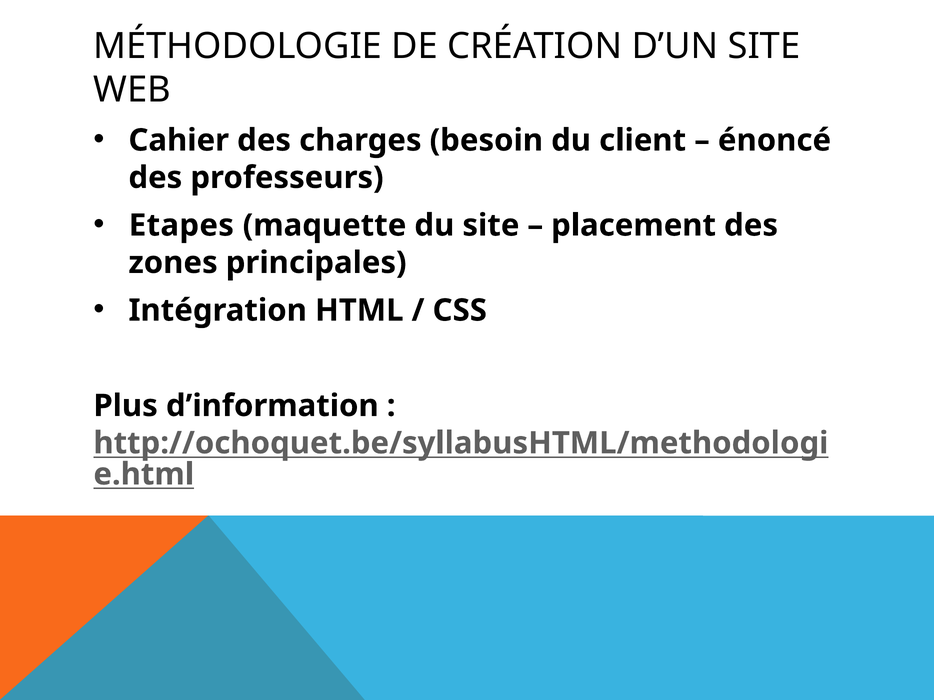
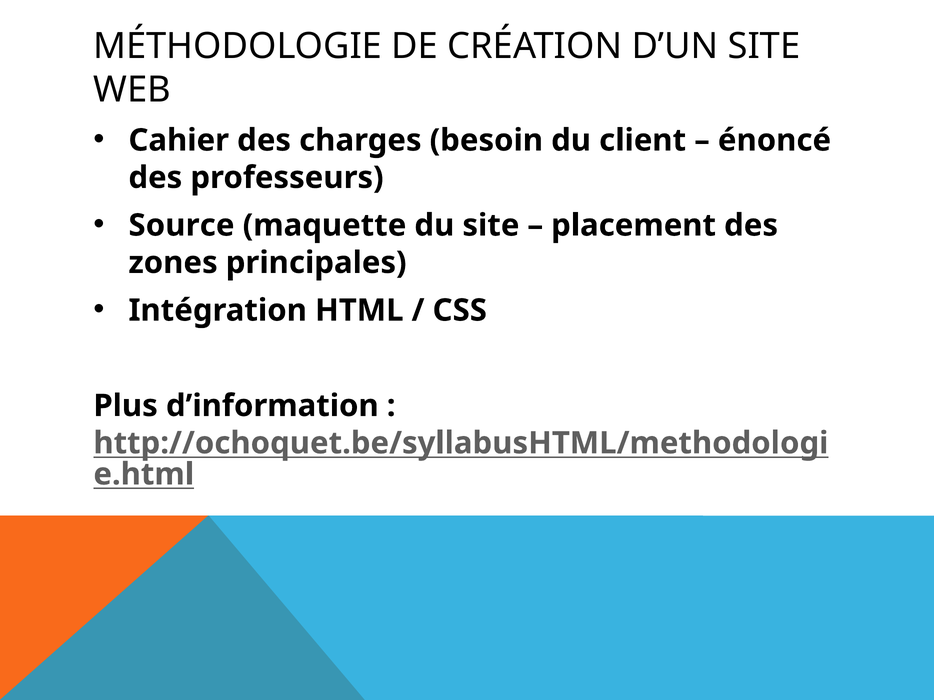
Etapes: Etapes -> Source
